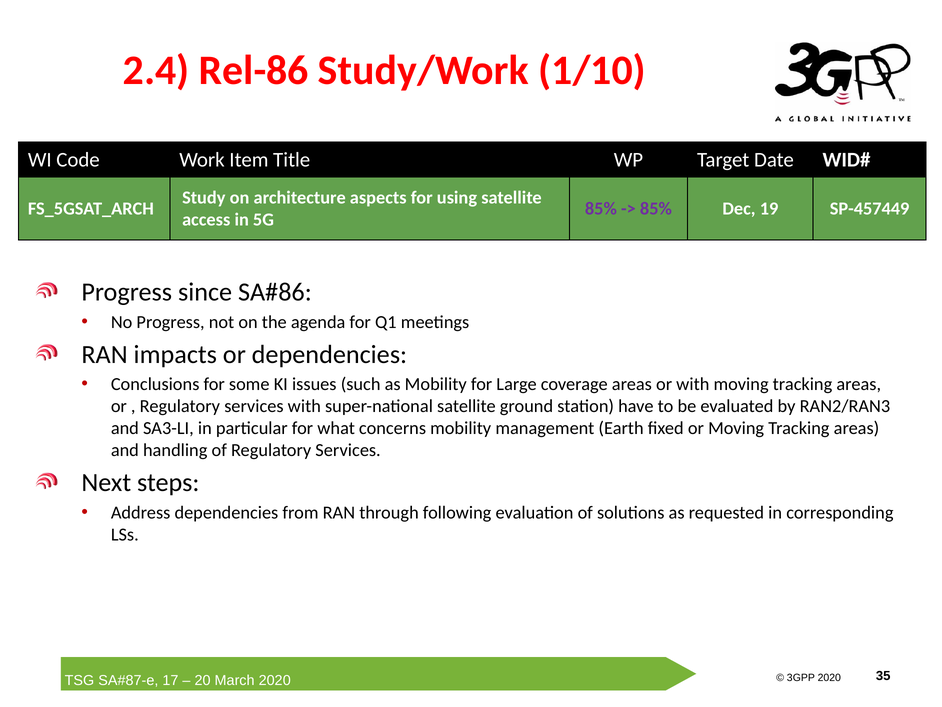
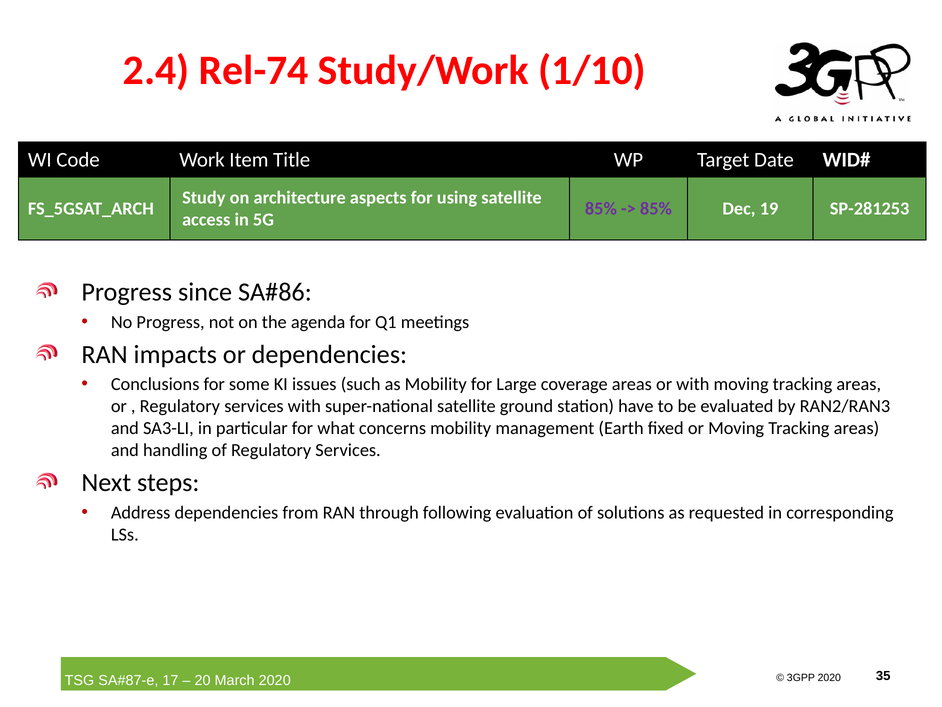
Rel-86: Rel-86 -> Rel-74
SP-457449: SP-457449 -> SP-281253
